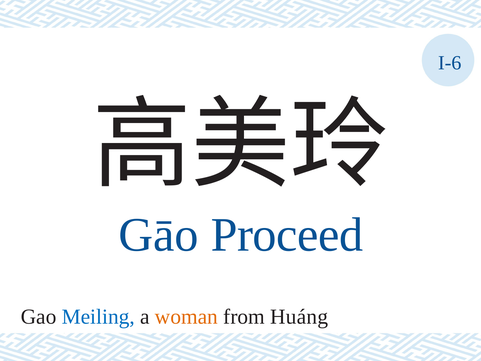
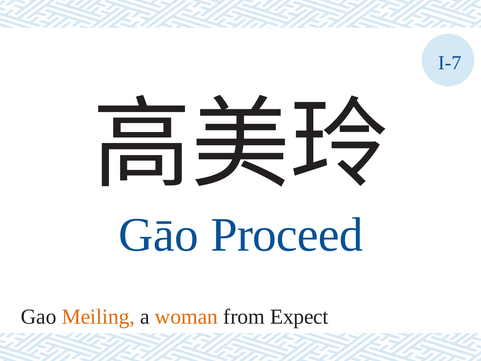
I-6: I-6 -> I-7
Meiling colour: blue -> orange
Huáng: Huáng -> Expect
